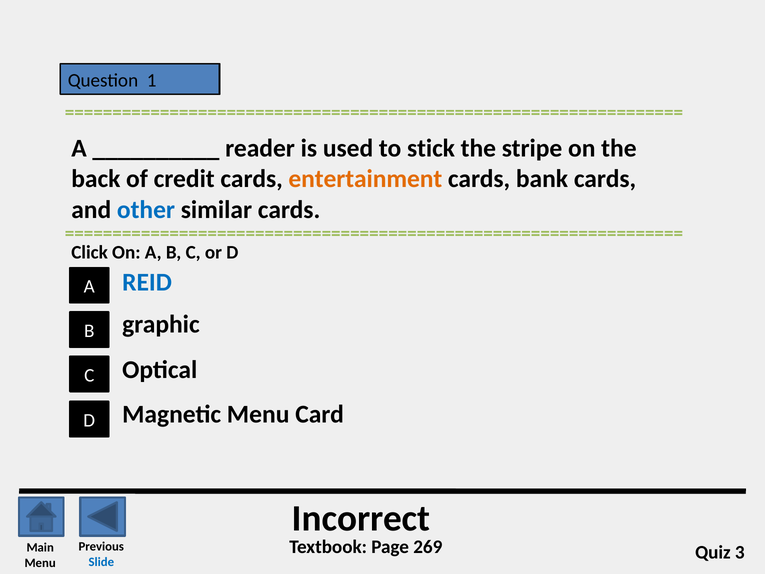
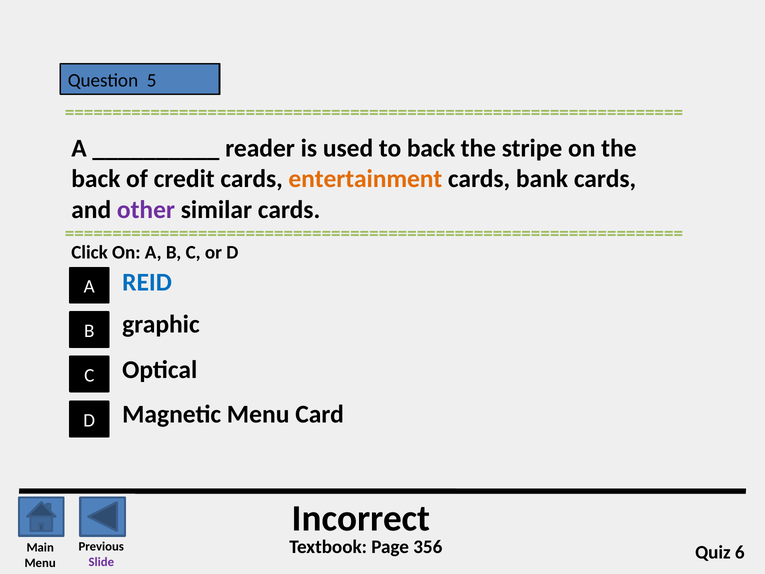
1: 1 -> 5
to stick: stick -> back
other colour: blue -> purple
269: 269 -> 356
3: 3 -> 6
Slide colour: blue -> purple
